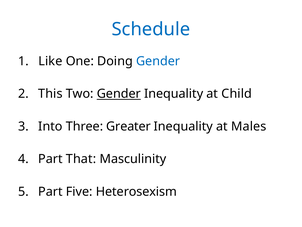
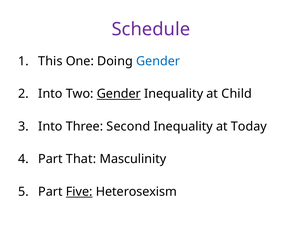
Schedule colour: blue -> purple
Like: Like -> This
This at (50, 94): This -> Into
Greater: Greater -> Second
Males: Males -> Today
Five underline: none -> present
